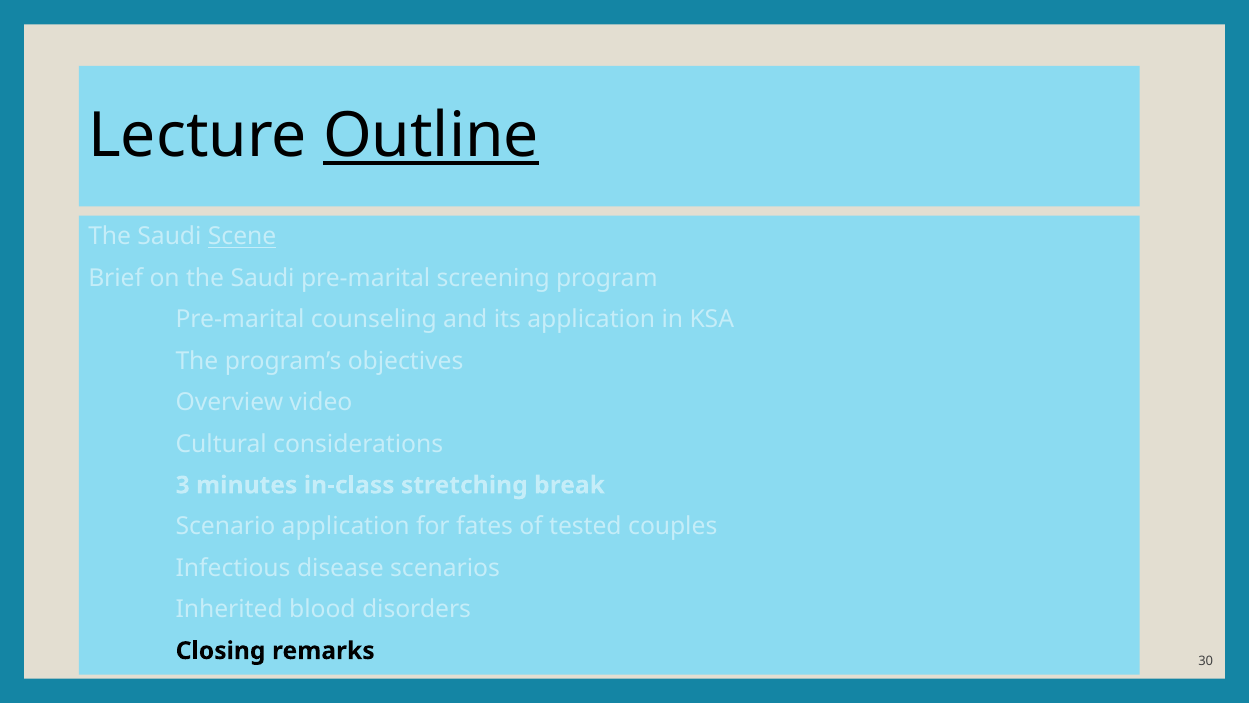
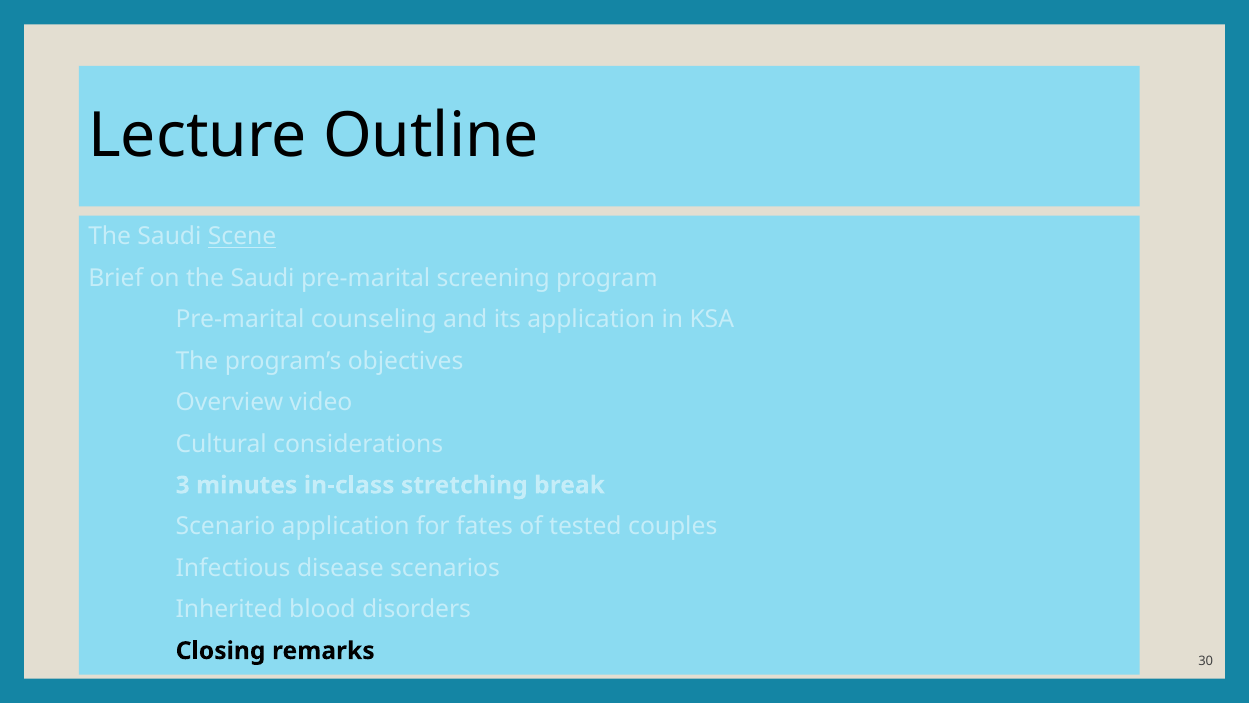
Outline underline: present -> none
